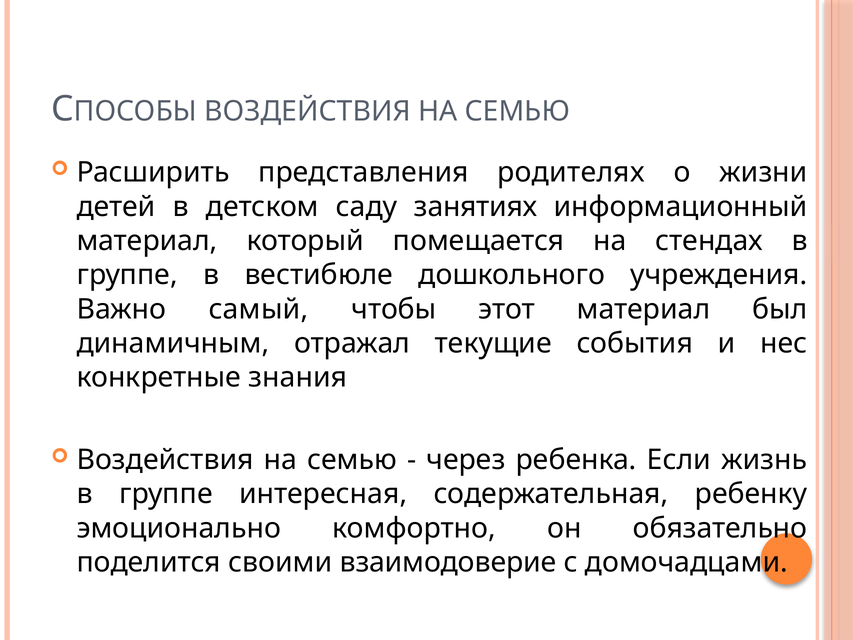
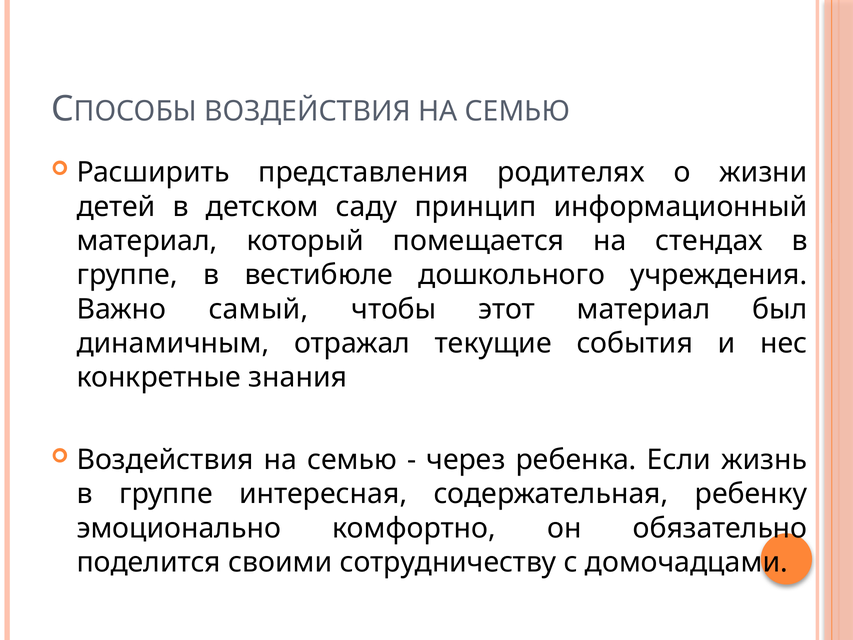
занятиях: занятиях -> принцип
взаимодоверие: взаимодоверие -> сотрудничеству
